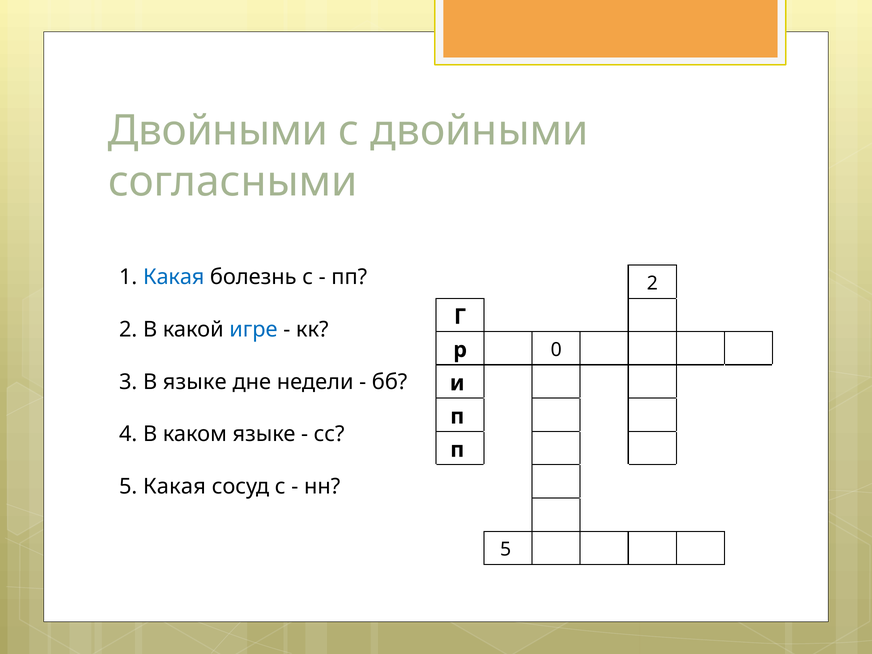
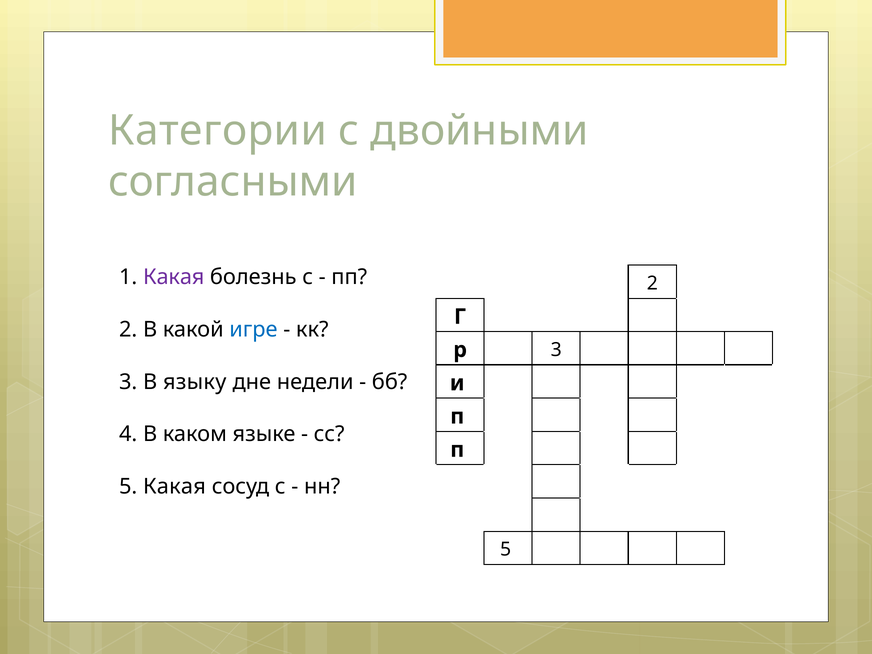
Двойными at (218, 131): Двойными -> Категории
Какая at (174, 277) colour: blue -> purple
р 0: 0 -> 3
В языке: языке -> языку
